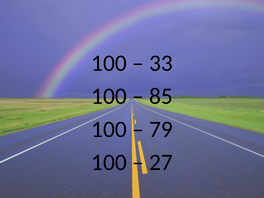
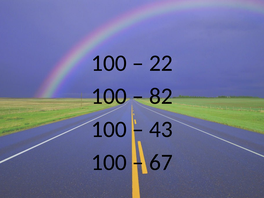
33: 33 -> 22
85: 85 -> 82
79: 79 -> 43
27: 27 -> 67
